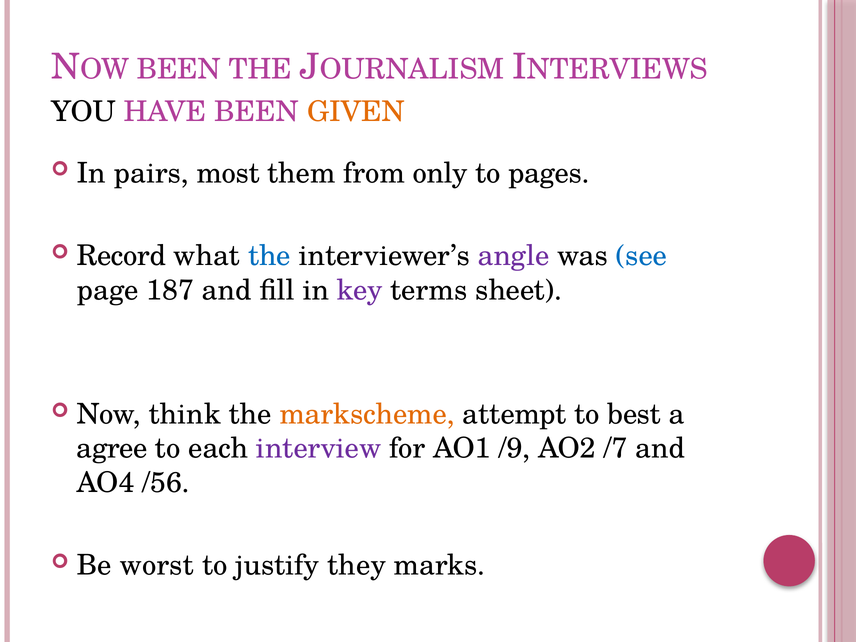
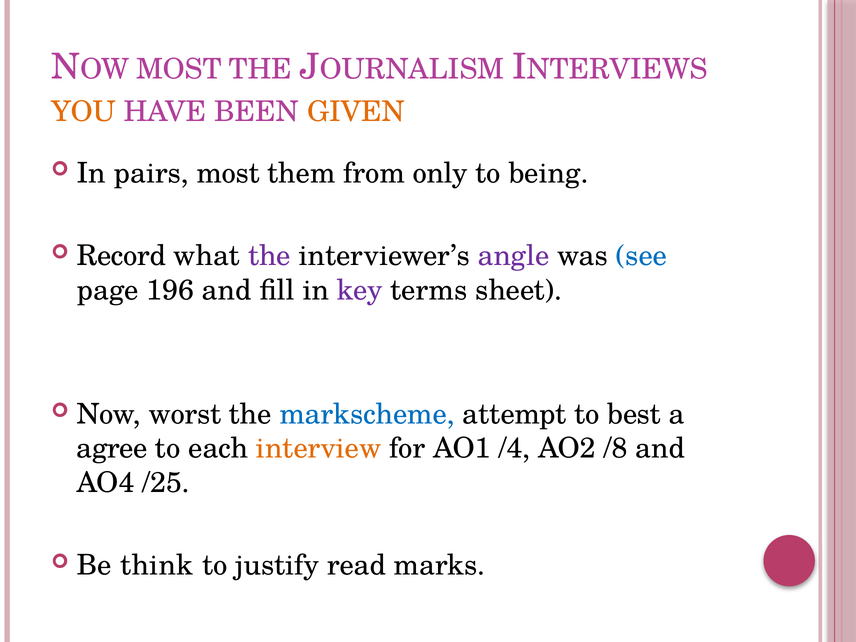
BEEN at (179, 69): BEEN -> MOST
YOU colour: black -> orange
pages: pages -> being
the at (269, 256) colour: blue -> purple
187: 187 -> 196
think: think -> worst
markscheme colour: orange -> blue
interview colour: purple -> orange
/9: /9 -> /4
/7: /7 -> /8
/56: /56 -> /25
worst: worst -> think
they: they -> read
